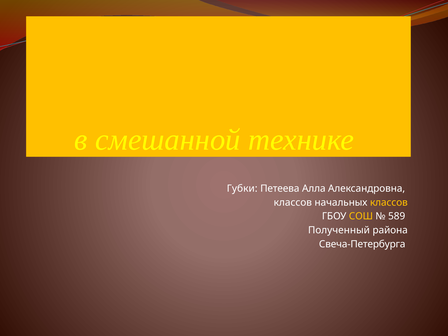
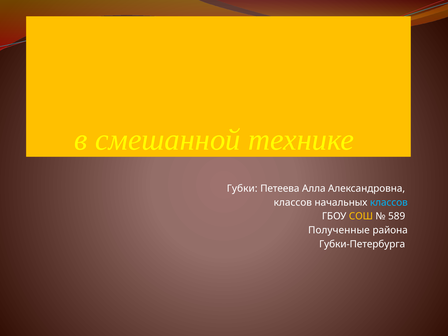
классов at (389, 202) colour: yellow -> light blue
Полученный: Полученный -> Полученные
Свеча-Петербурга: Свеча-Петербурга -> Губки-Петербурга
